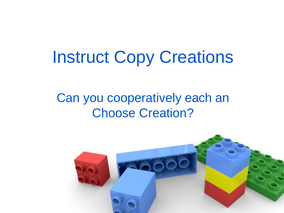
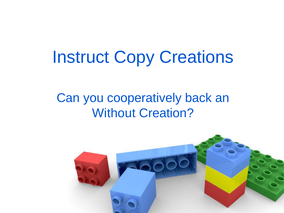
each: each -> back
Choose: Choose -> Without
